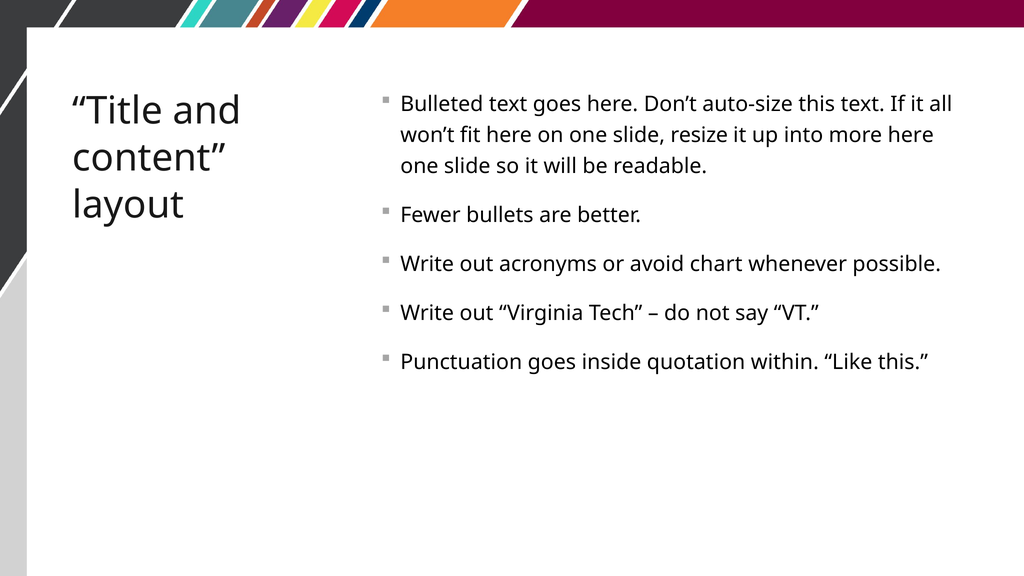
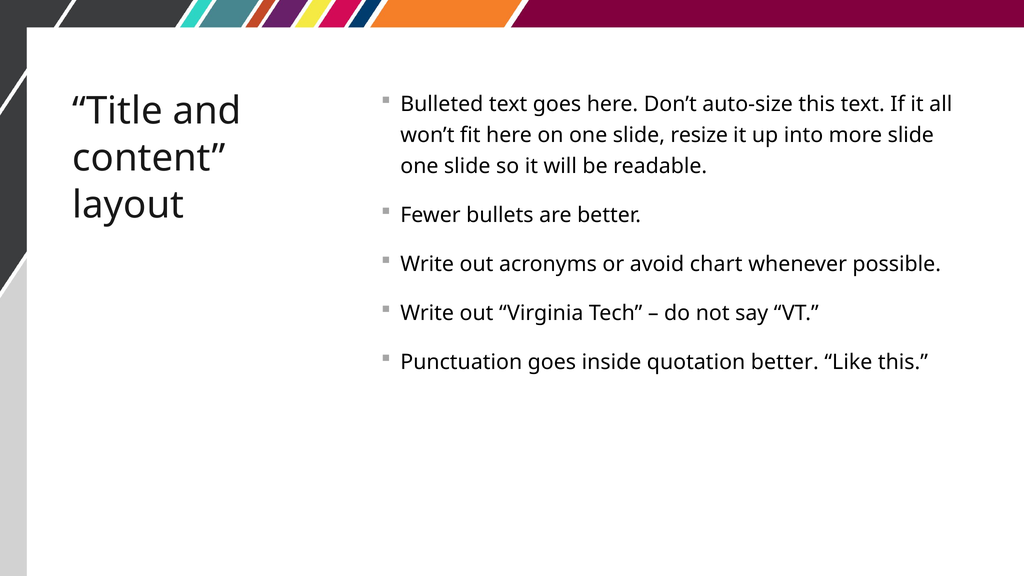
more here: here -> slide
quotation within: within -> better
